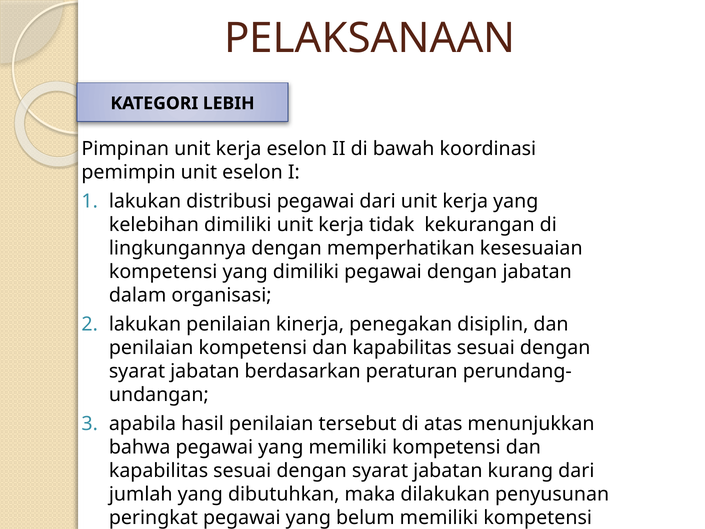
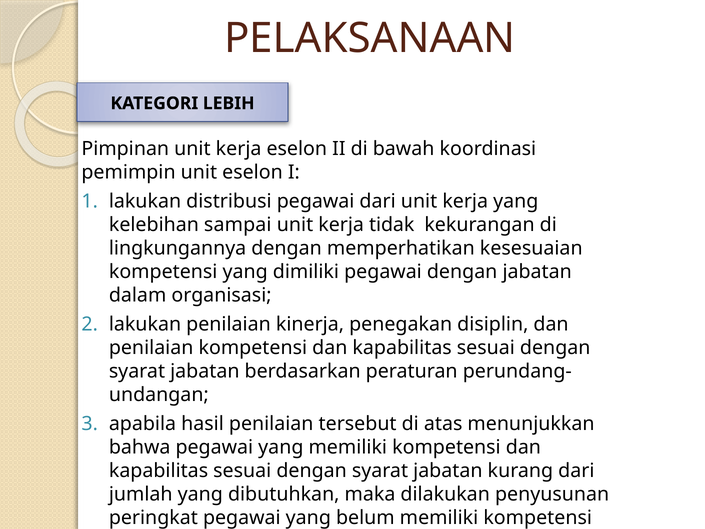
kelebihan dimiliki: dimiliki -> sampai
